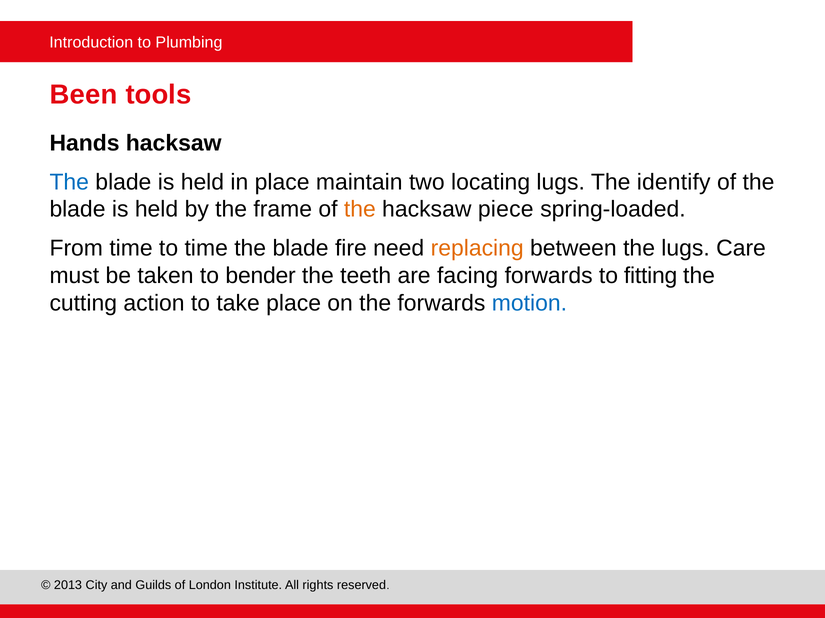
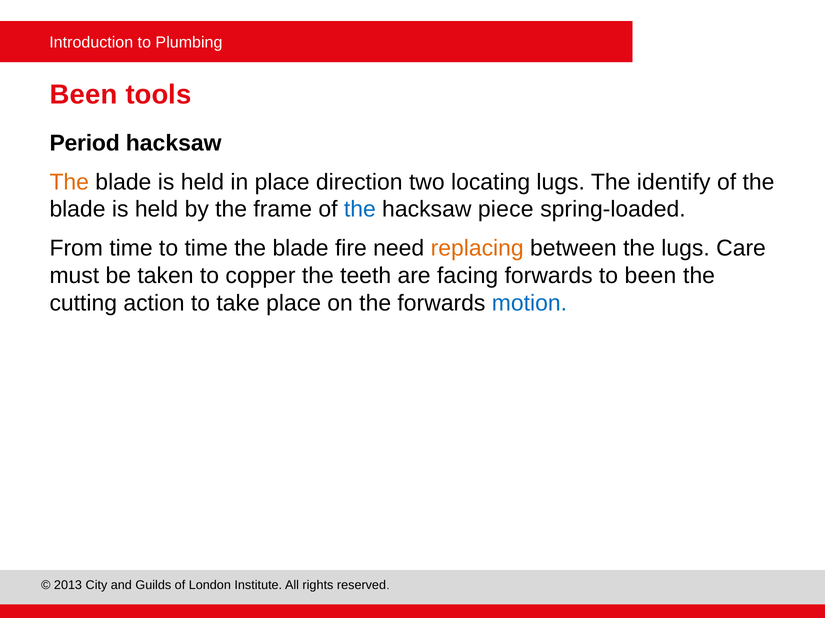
Hands: Hands -> Period
The at (69, 182) colour: blue -> orange
maintain: maintain -> direction
the at (360, 210) colour: orange -> blue
bender: bender -> copper
to fitting: fitting -> been
